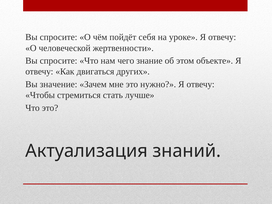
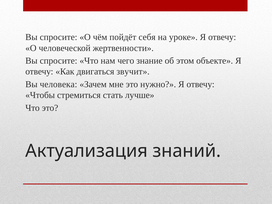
других: других -> звучит
значение: значение -> человека
